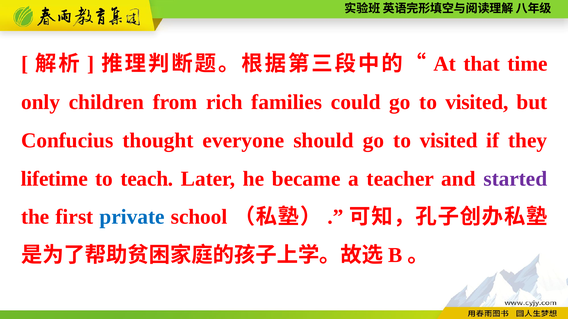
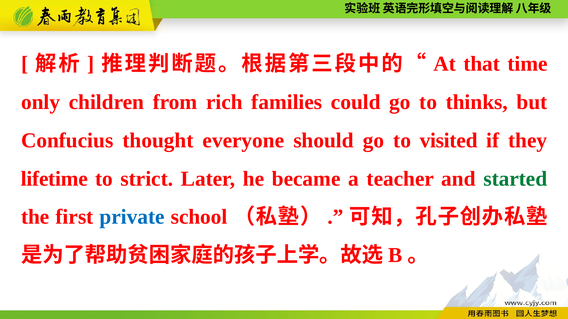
could go to visited: visited -> thinks
teach: teach -> strict
started colour: purple -> green
